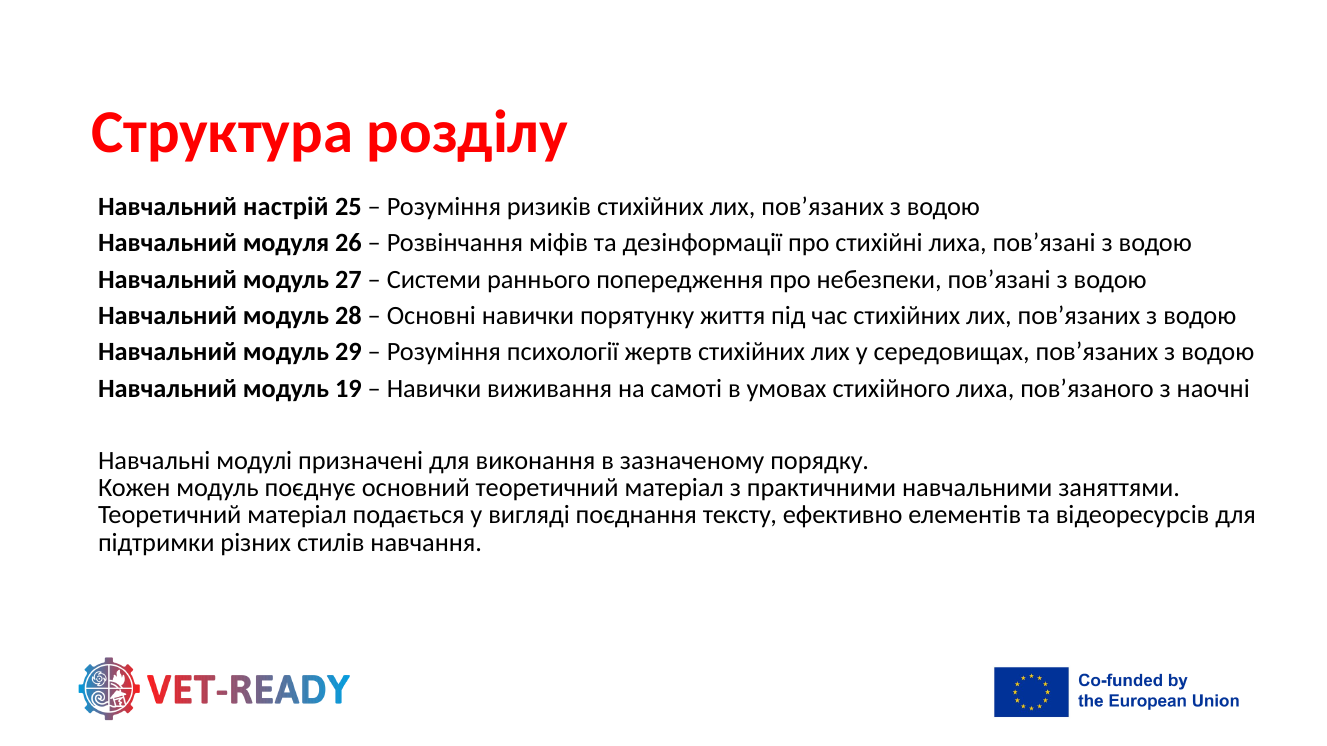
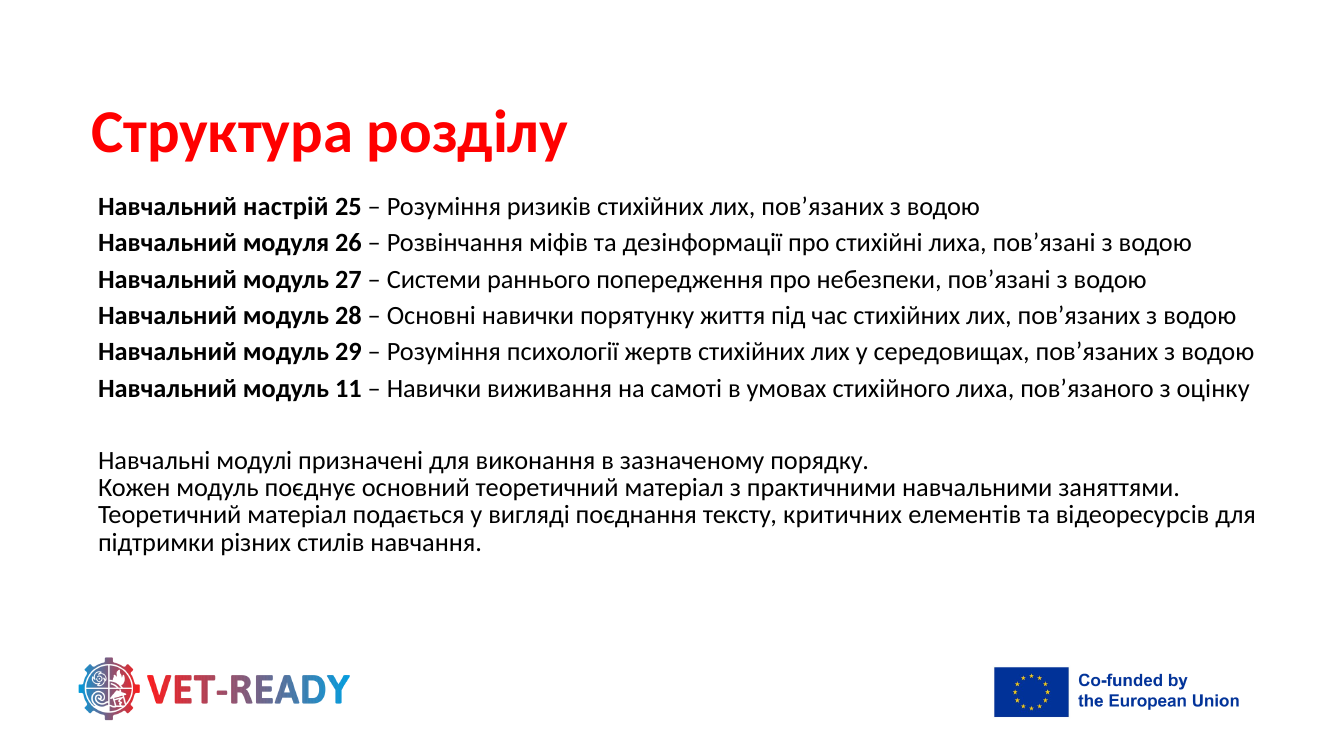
19: 19 -> 11
наочні: наочні -> оцінку
ефективно: ефективно -> критичних
